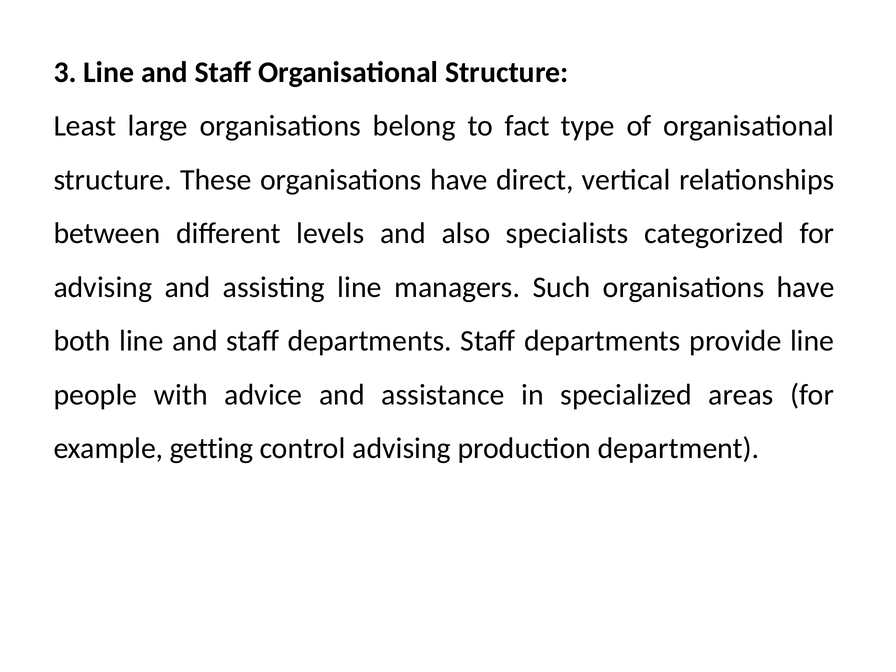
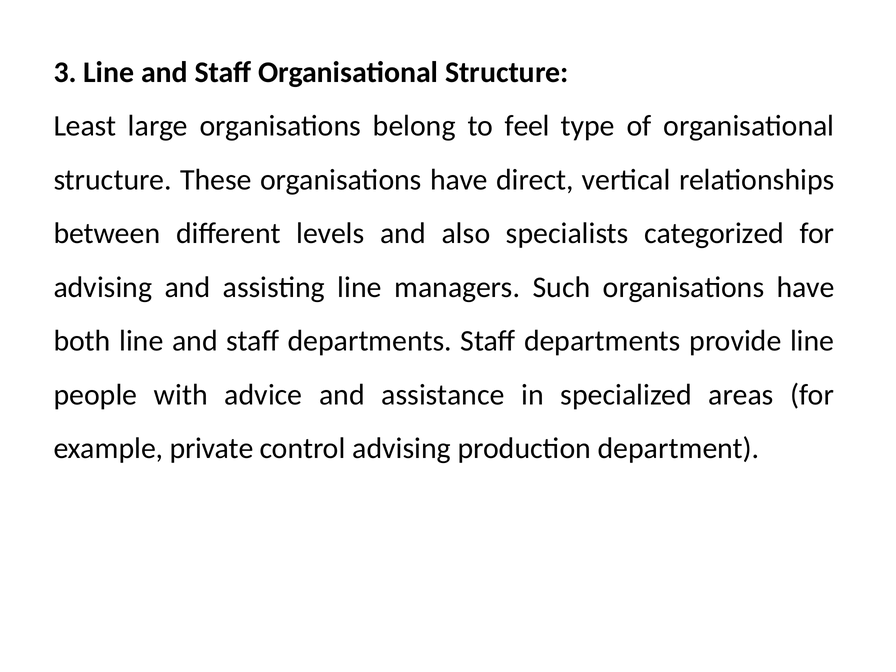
fact: fact -> feel
getting: getting -> private
